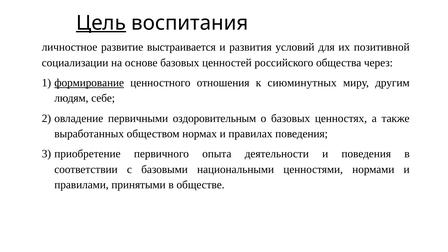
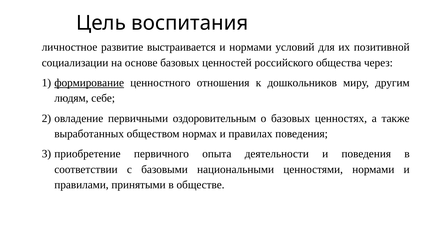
Цель underline: present -> none
и развития: развития -> нормами
сиюминутных: сиюминутных -> дошкольников
